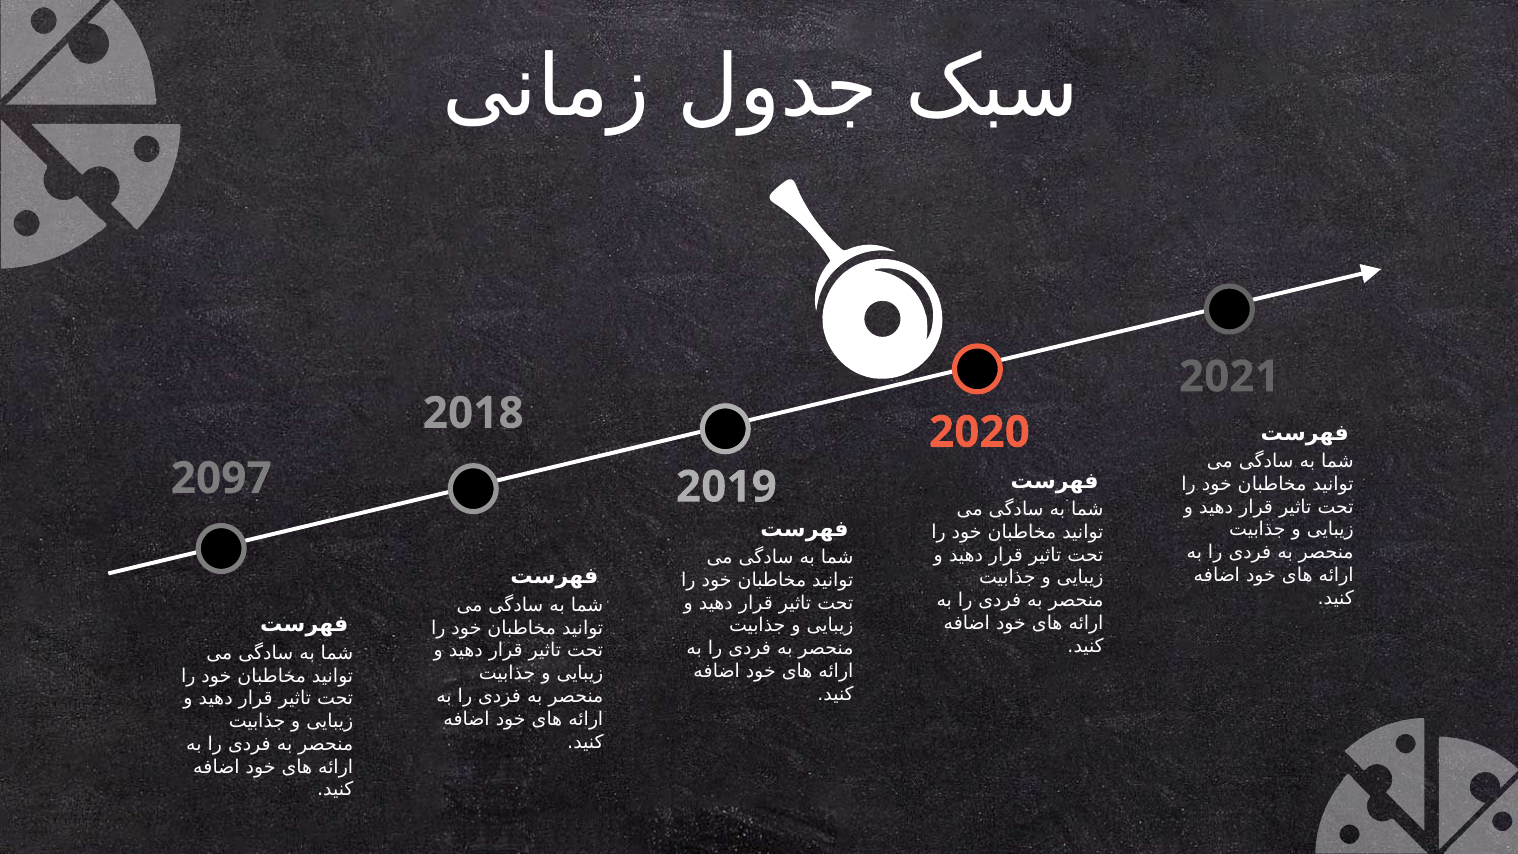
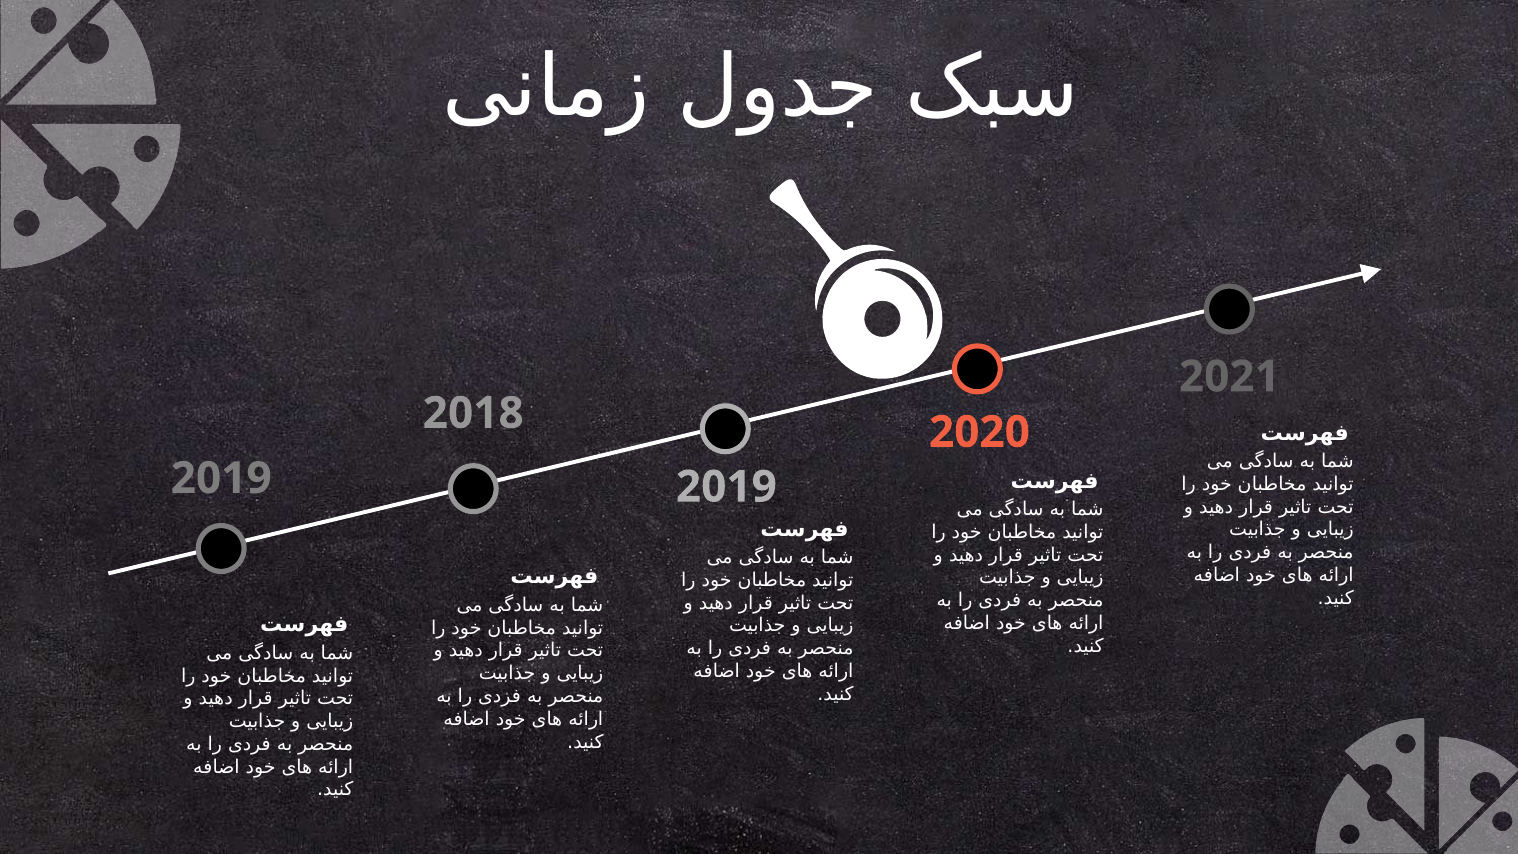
2097 at (221, 478): 2097 -> 2019
